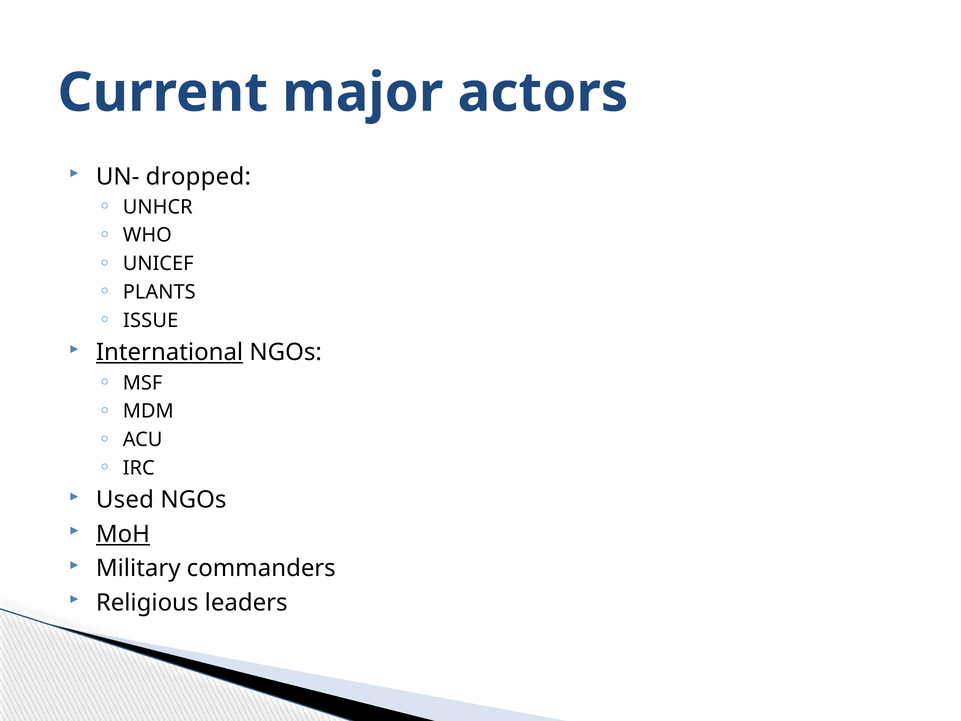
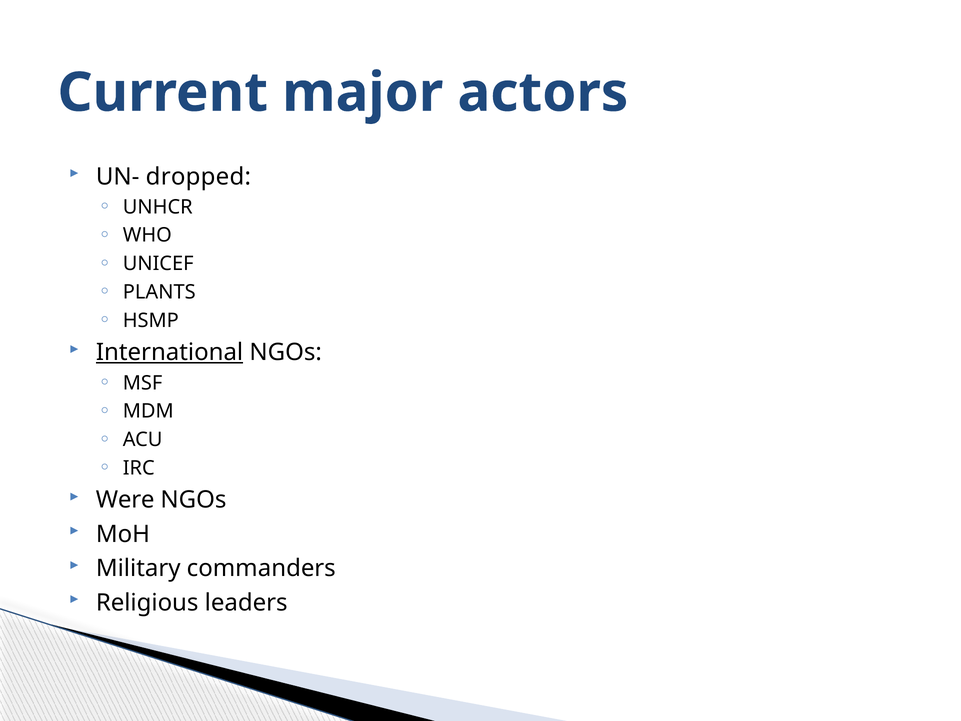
ISSUE: ISSUE -> HSMP
Used: Used -> Were
MoH underline: present -> none
